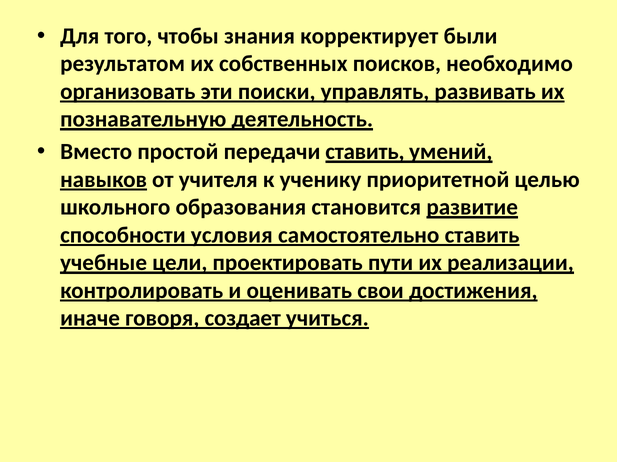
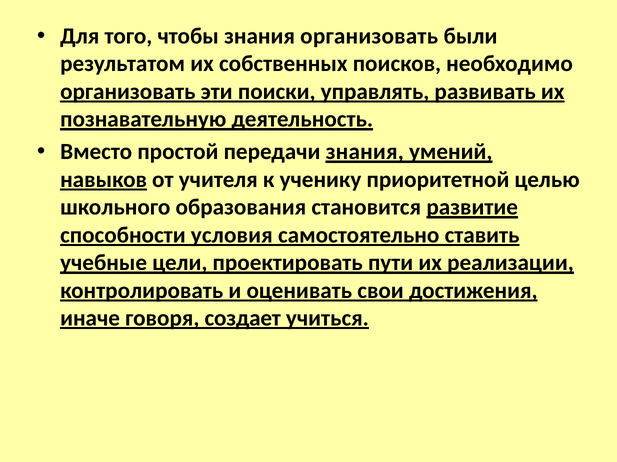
знания корректирует: корректирует -> организовать
передачи ставить: ставить -> знания
